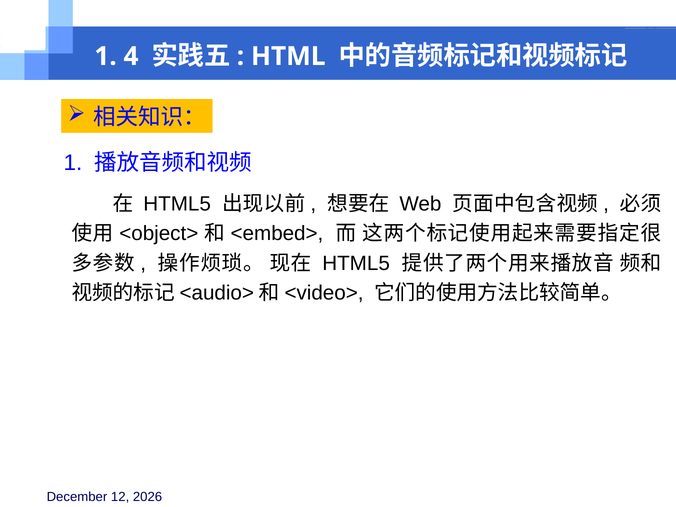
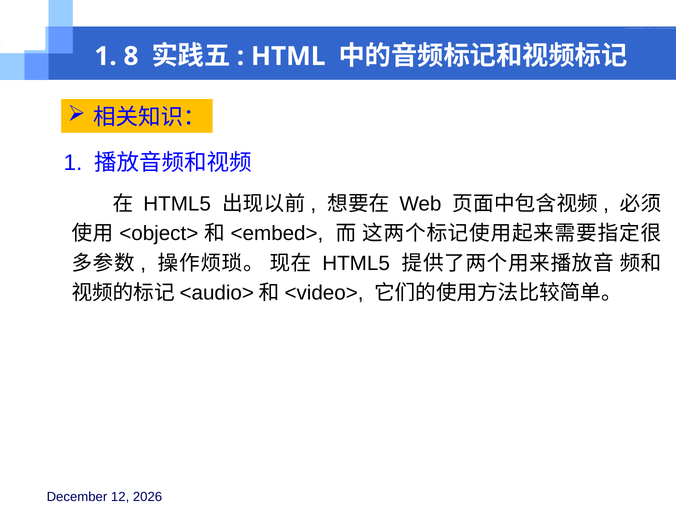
4: 4 -> 8
